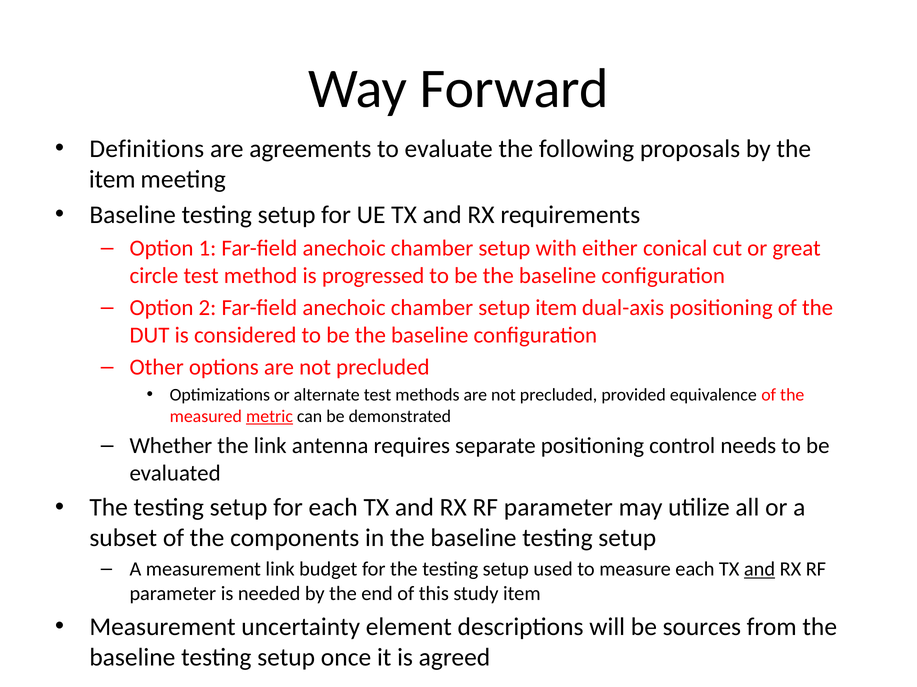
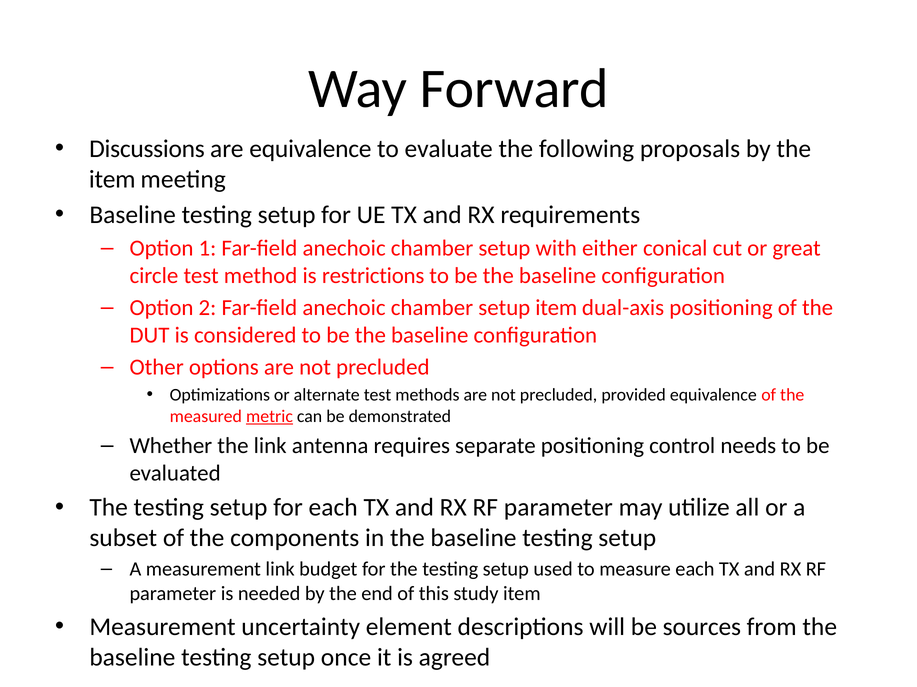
Definitions: Definitions -> Discussions
are agreements: agreements -> equivalence
progressed: progressed -> restrictions
and at (760, 570) underline: present -> none
